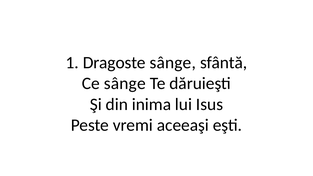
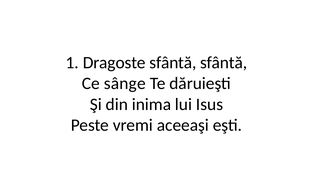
Dragoste sânge: sânge -> sfântă
